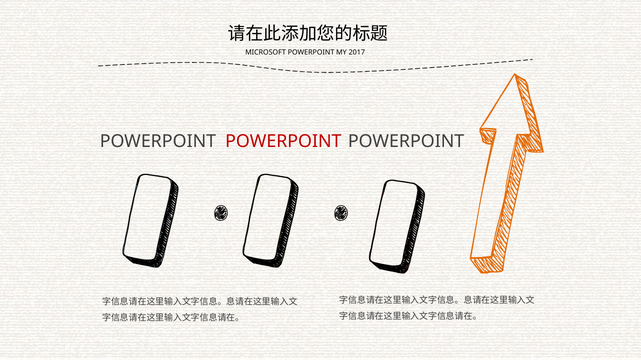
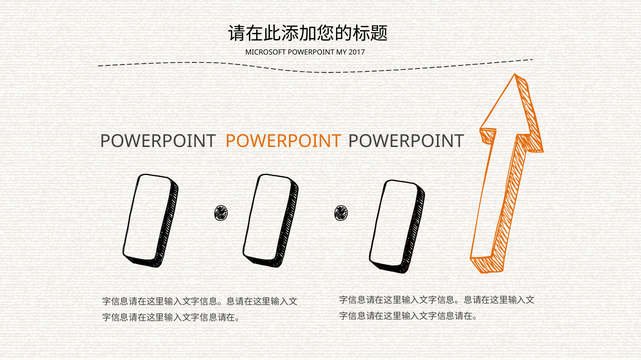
POWERPOINT at (283, 141) colour: red -> orange
